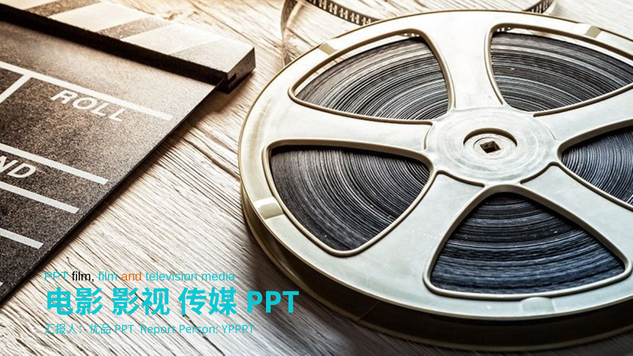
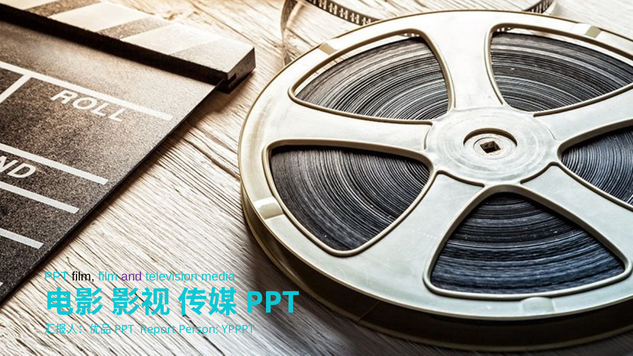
and colour: orange -> purple
